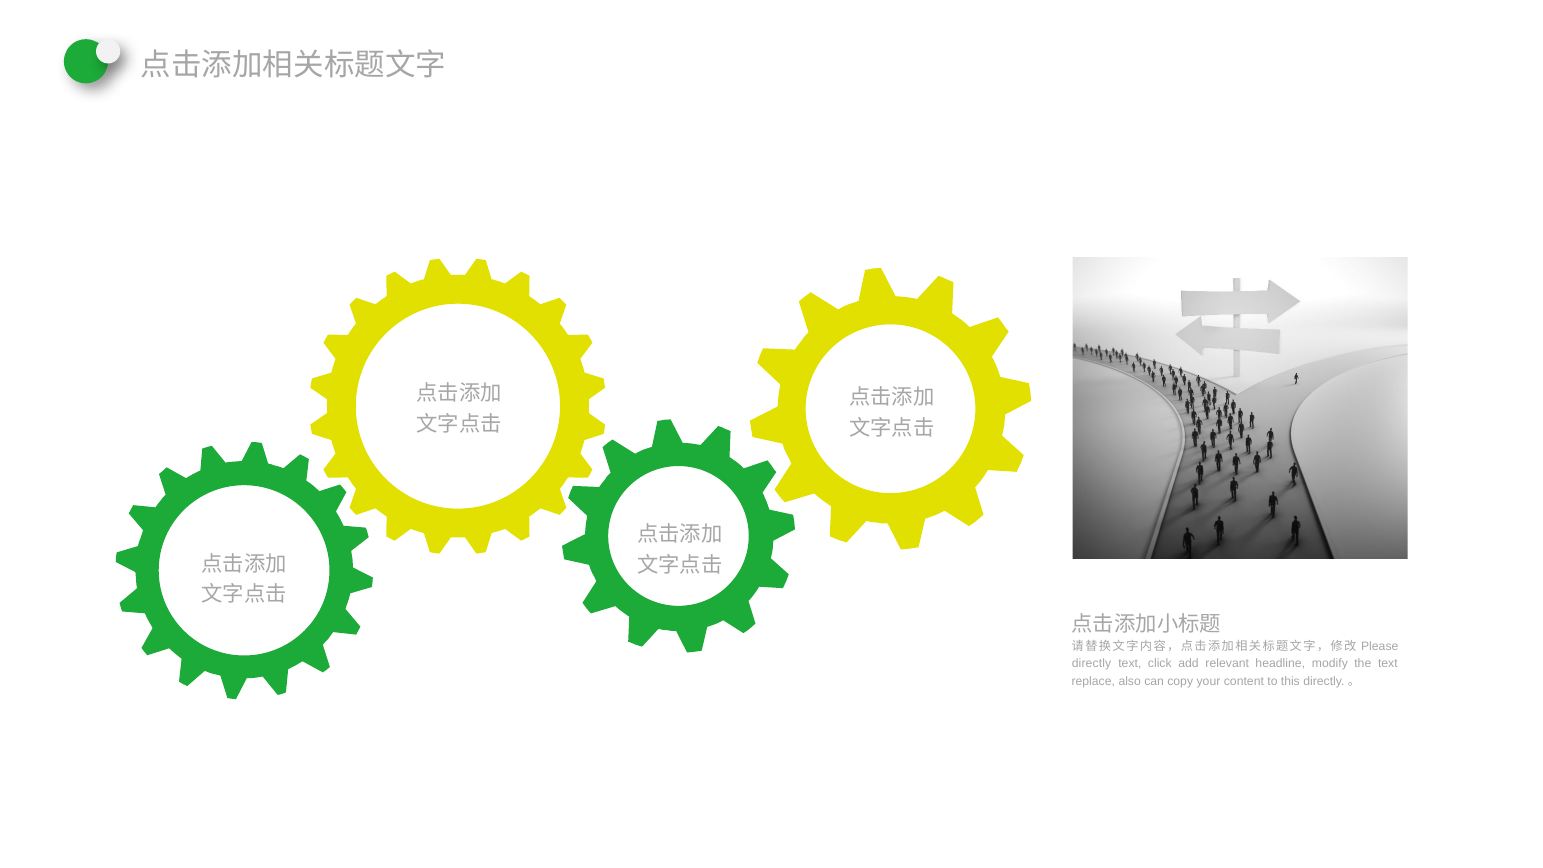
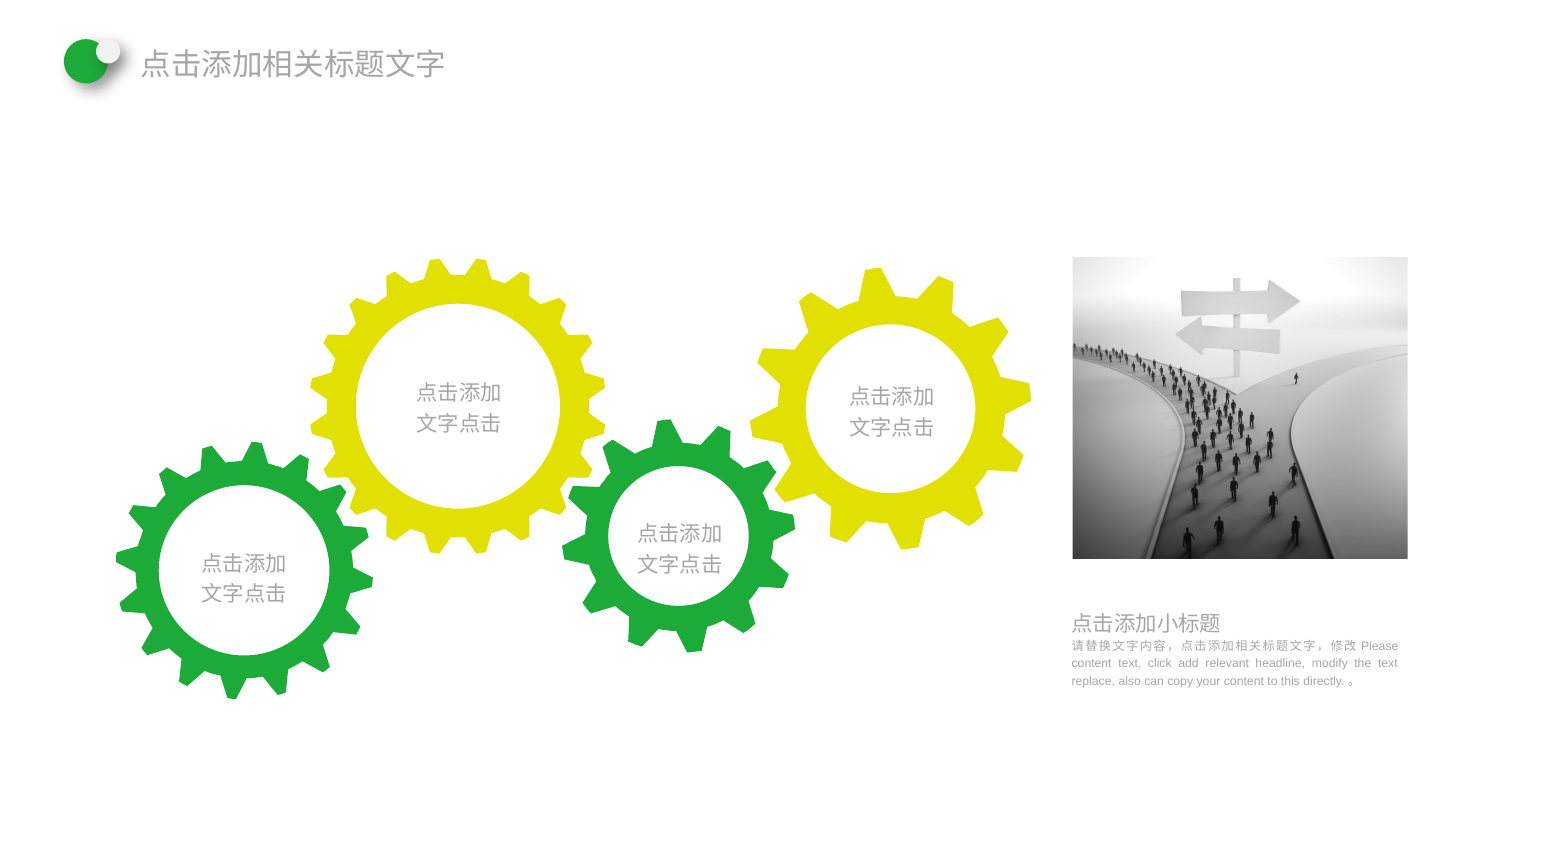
directly at (1092, 664): directly -> content
